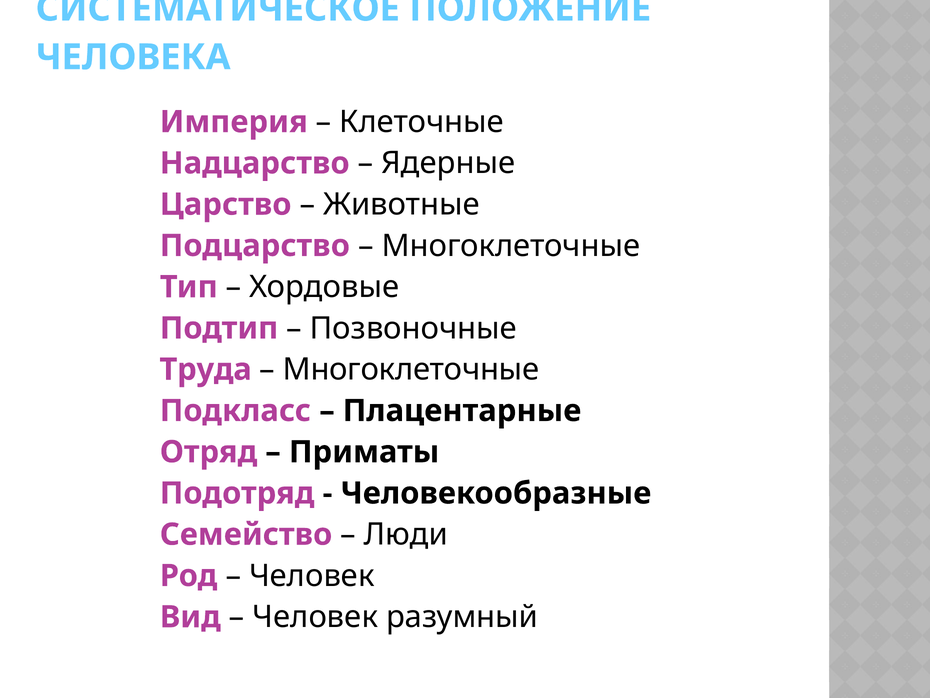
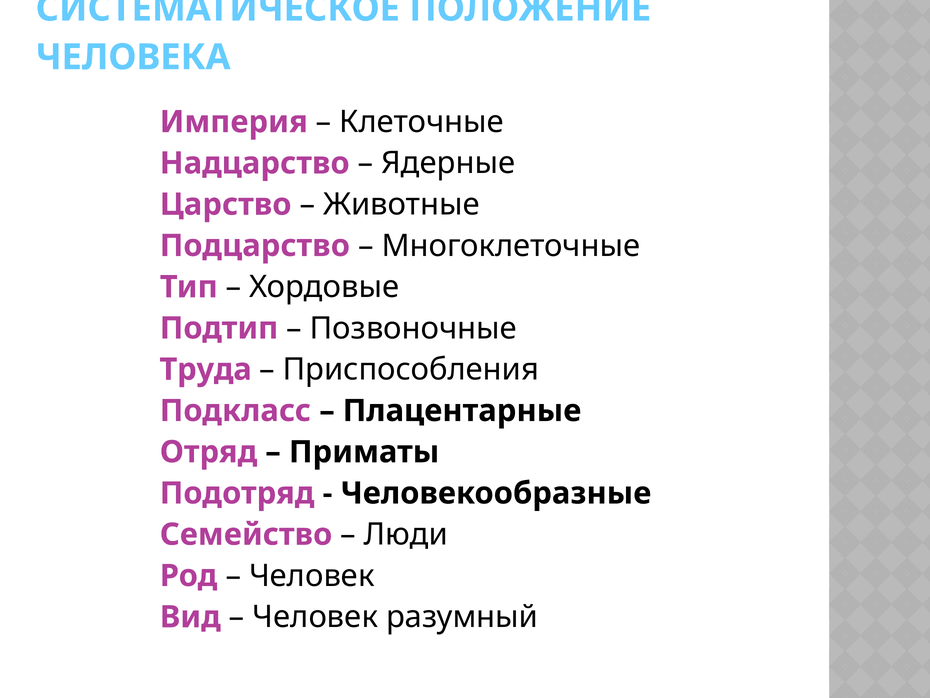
Многоклеточные at (411, 369): Многоклеточные -> Приспособления
